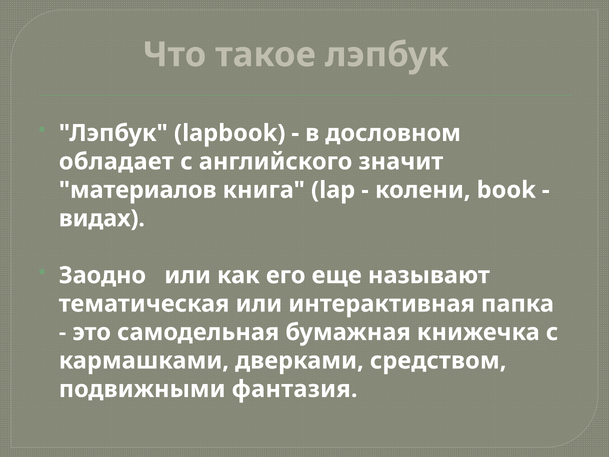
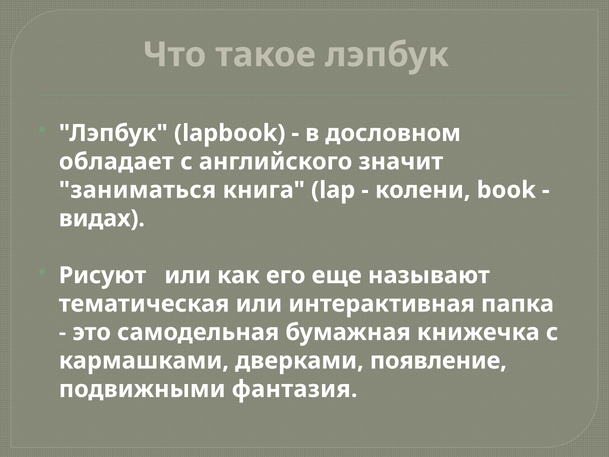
материалов: материалов -> заниматься
Заодно: Заодно -> Рисуют
средством: средством -> появление
